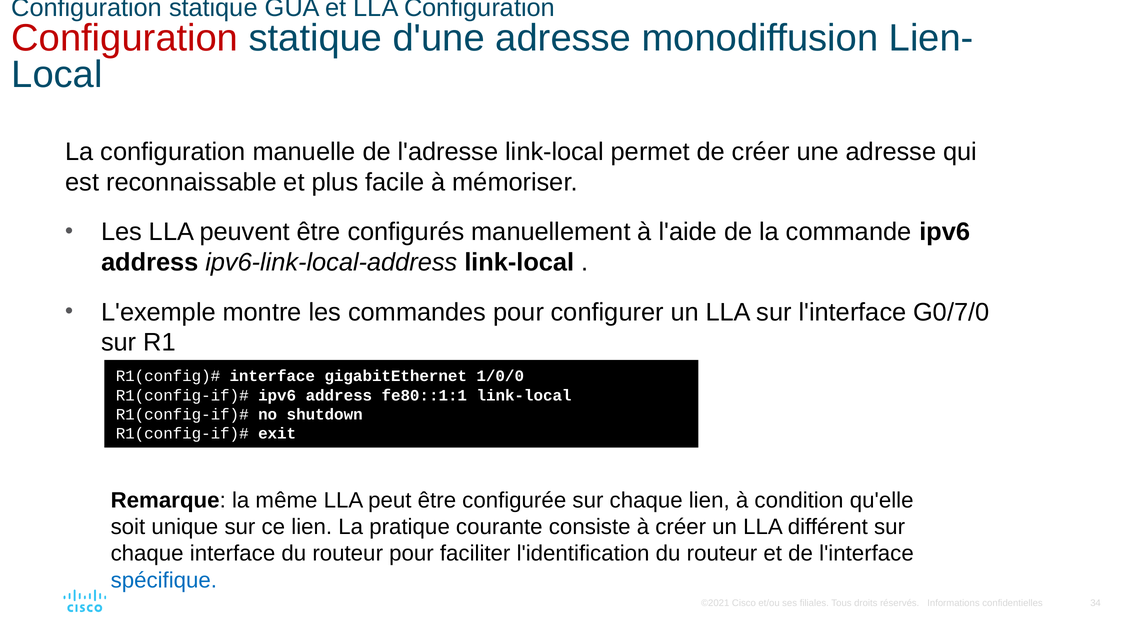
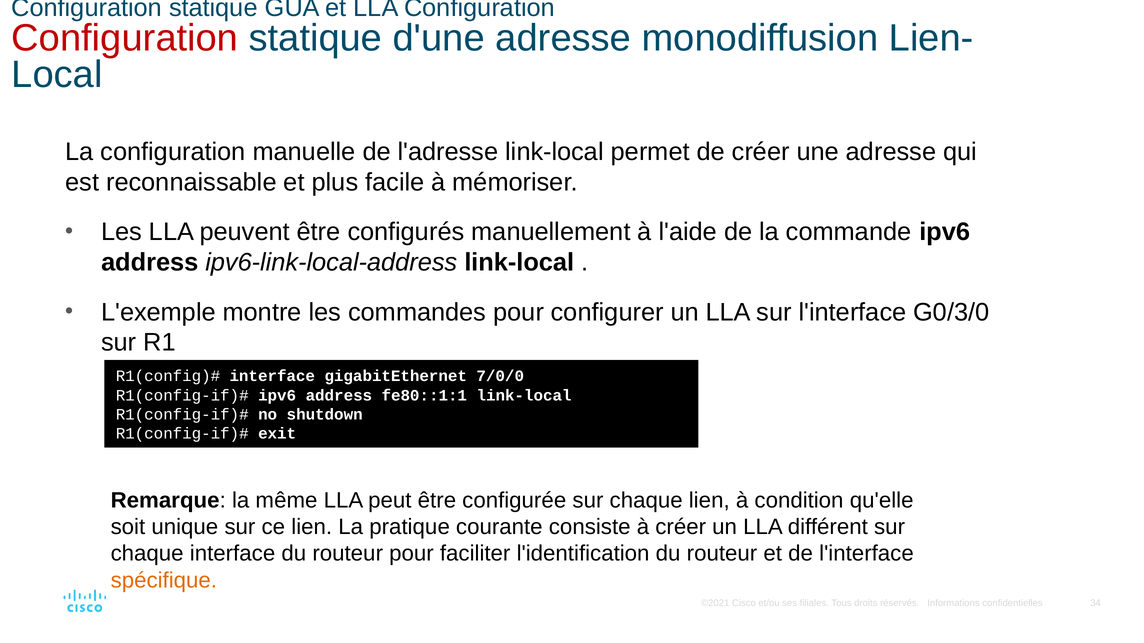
G0/7/0: G0/7/0 -> G0/3/0
1/0/0: 1/0/0 -> 7/0/0
spécifique colour: blue -> orange
